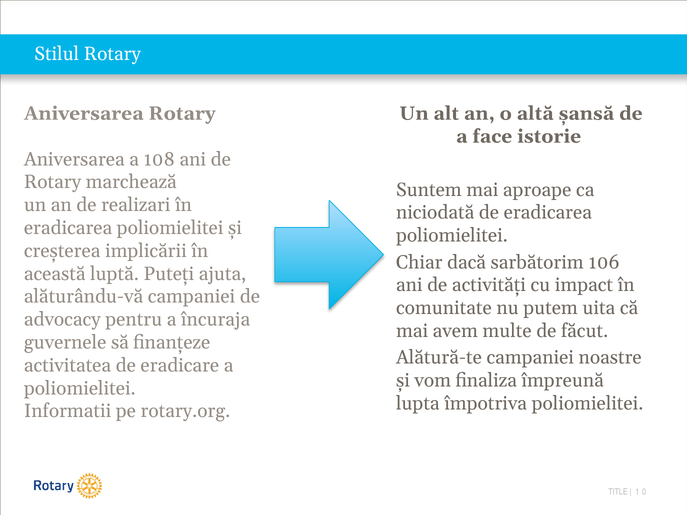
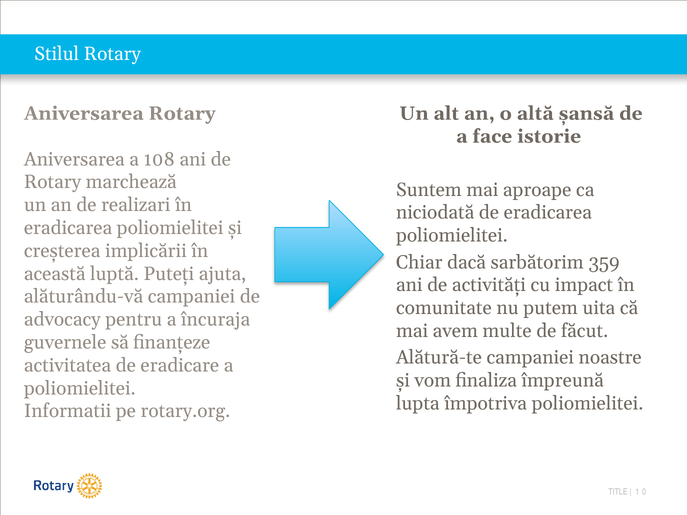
106: 106 -> 359
